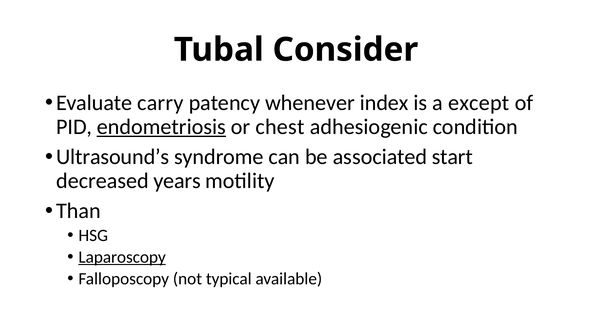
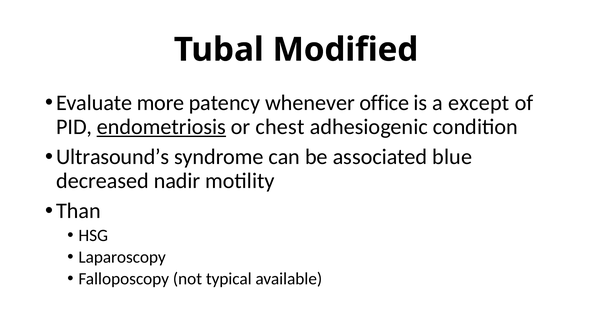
Consider: Consider -> Modified
carry: carry -> more
index: index -> office
start: start -> blue
years: years -> nadir
Laparoscopy underline: present -> none
